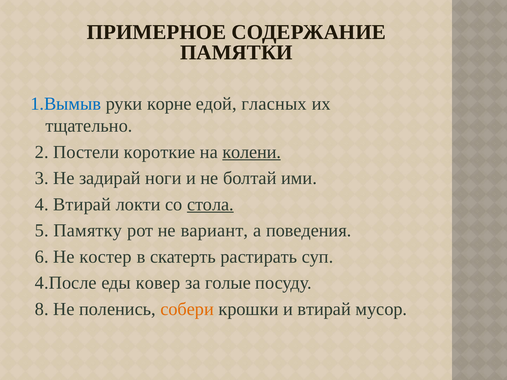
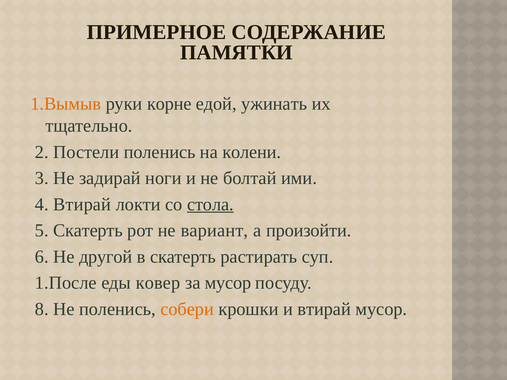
1.Вымыв colour: blue -> orange
гласных: гласных -> ужинать
Постели короткие: короткие -> поленись
колени underline: present -> none
5 Памятку: Памятку -> Скатерть
поведения: поведения -> произойти
костер: костер -> другой
4.После: 4.После -> 1.После
за голые: голые -> мусор
